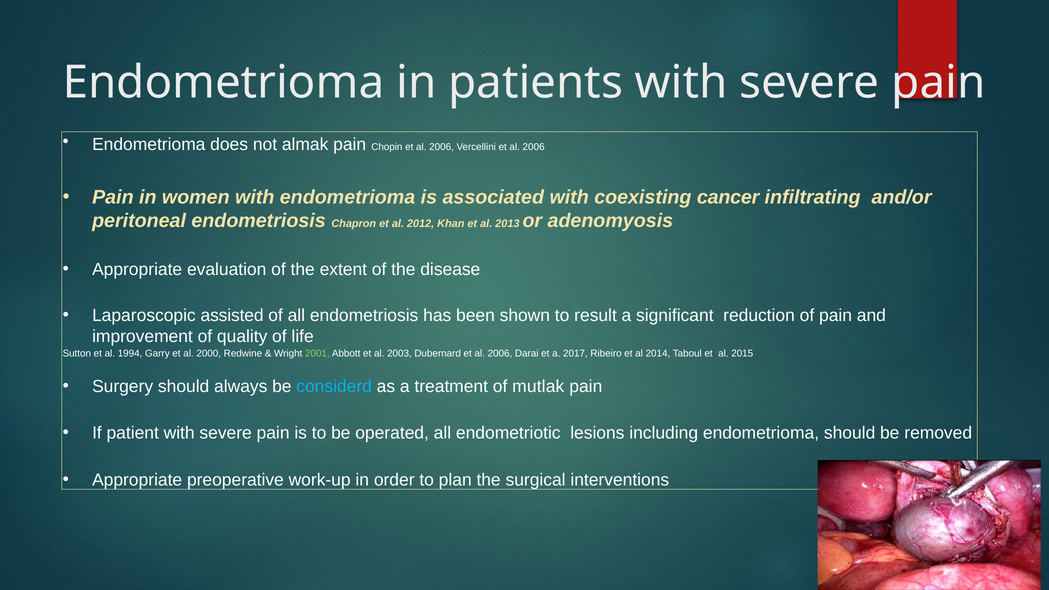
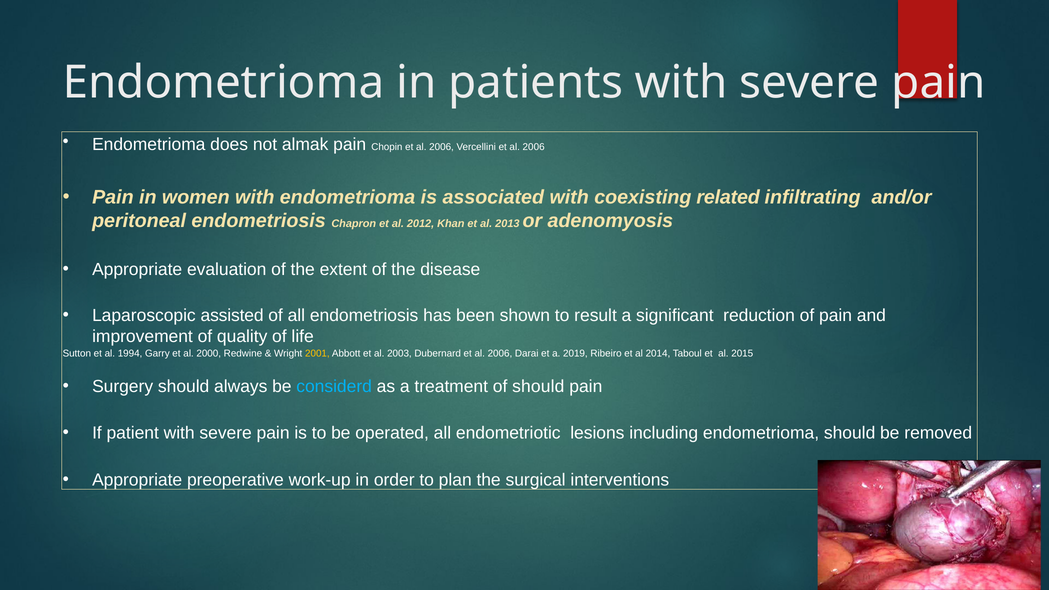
cancer: cancer -> related
2001 colour: light green -> yellow
2017: 2017 -> 2019
of mutlak: mutlak -> should
